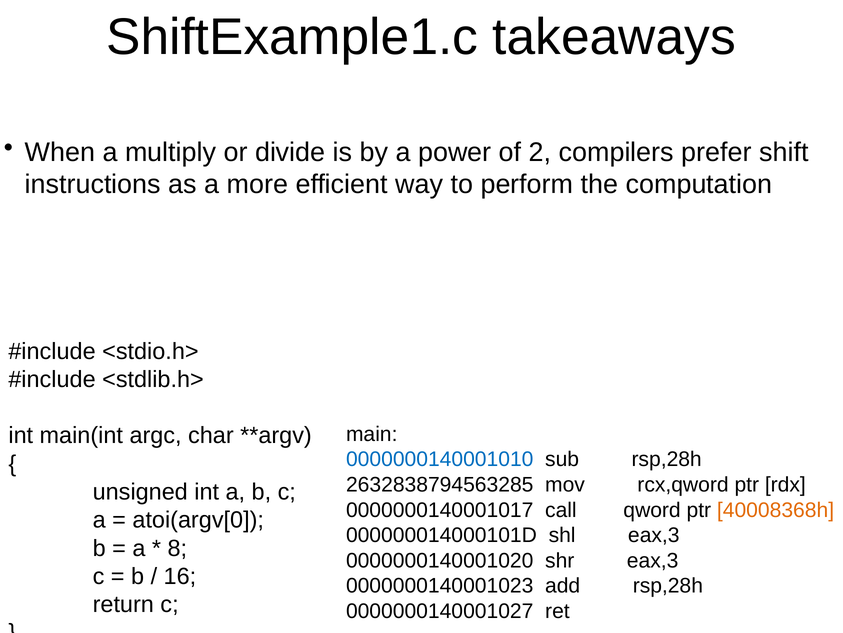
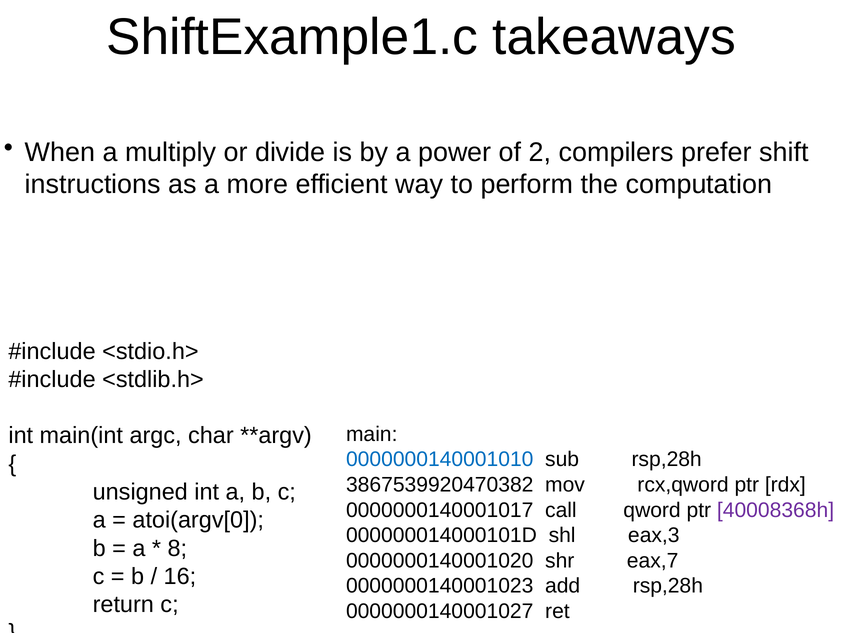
2632838794563285: 2632838794563285 -> 3867539920470382
40008368h colour: orange -> purple
shr eax,3: eax,3 -> eax,7
